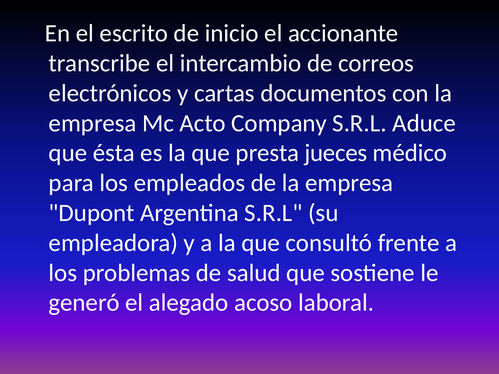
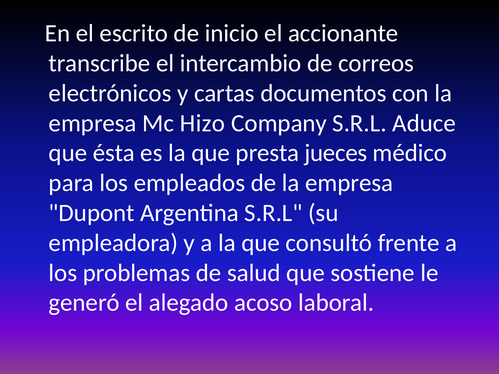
Acto: Acto -> Hizo
